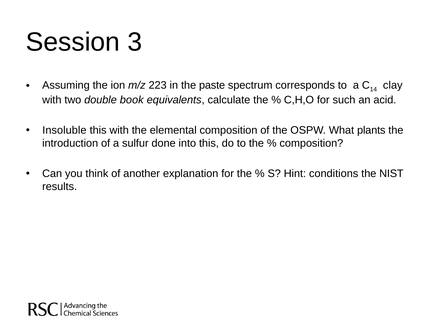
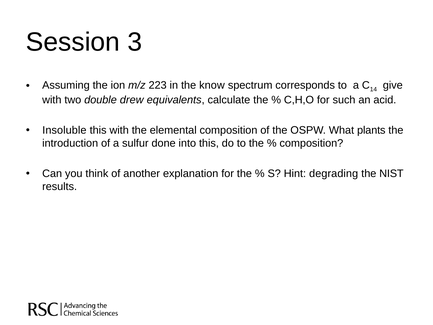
paste: paste -> know
clay: clay -> give
book: book -> drew
conditions: conditions -> degrading
